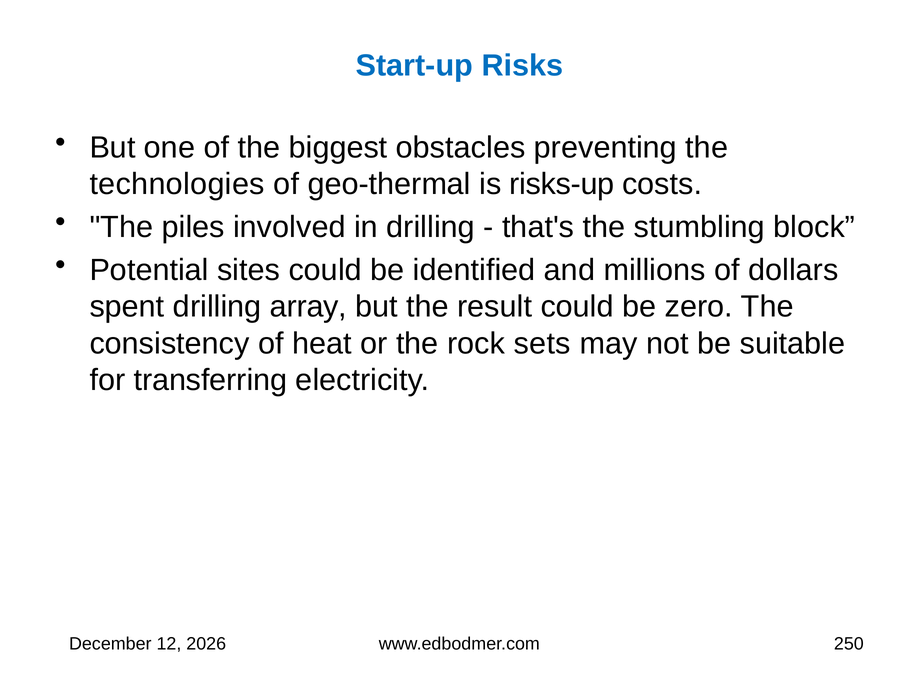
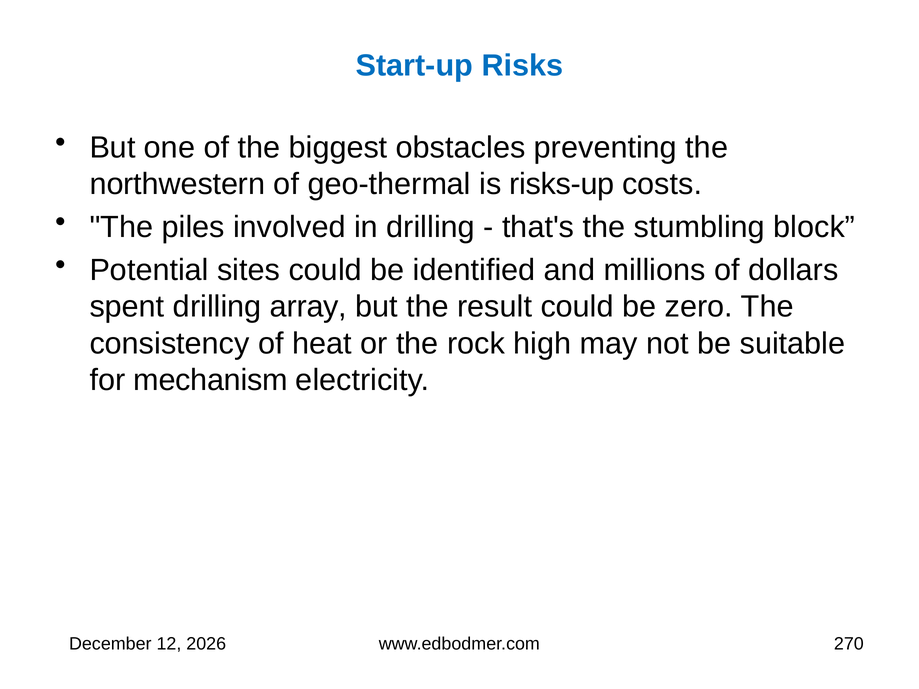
technologies: technologies -> northwestern
sets: sets -> high
transferring: transferring -> mechanism
250: 250 -> 270
